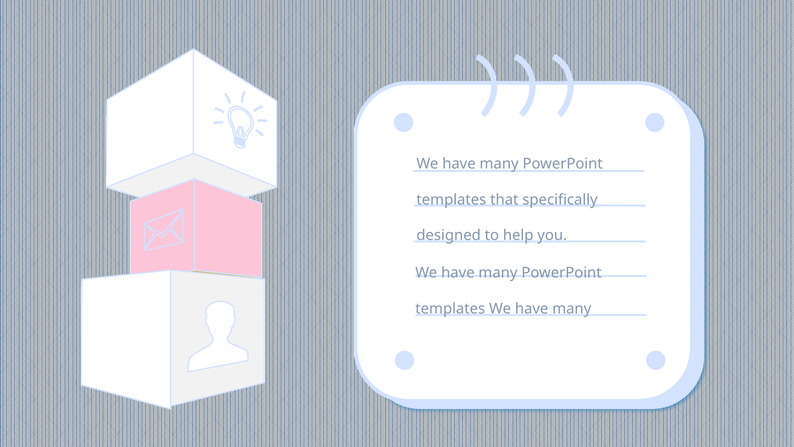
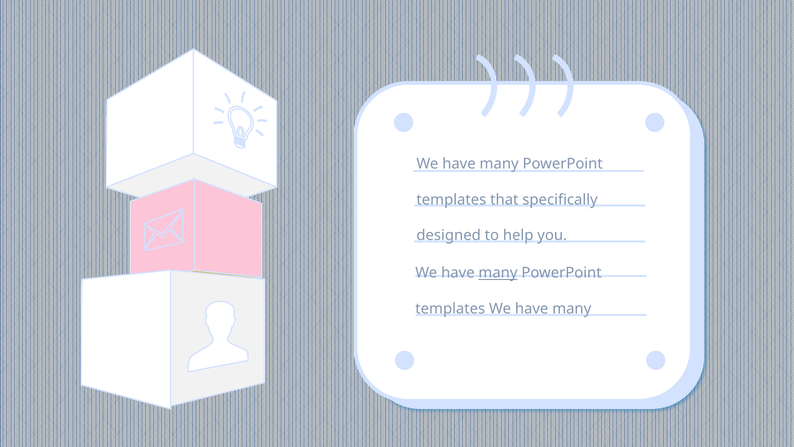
many at (498, 273) underline: none -> present
